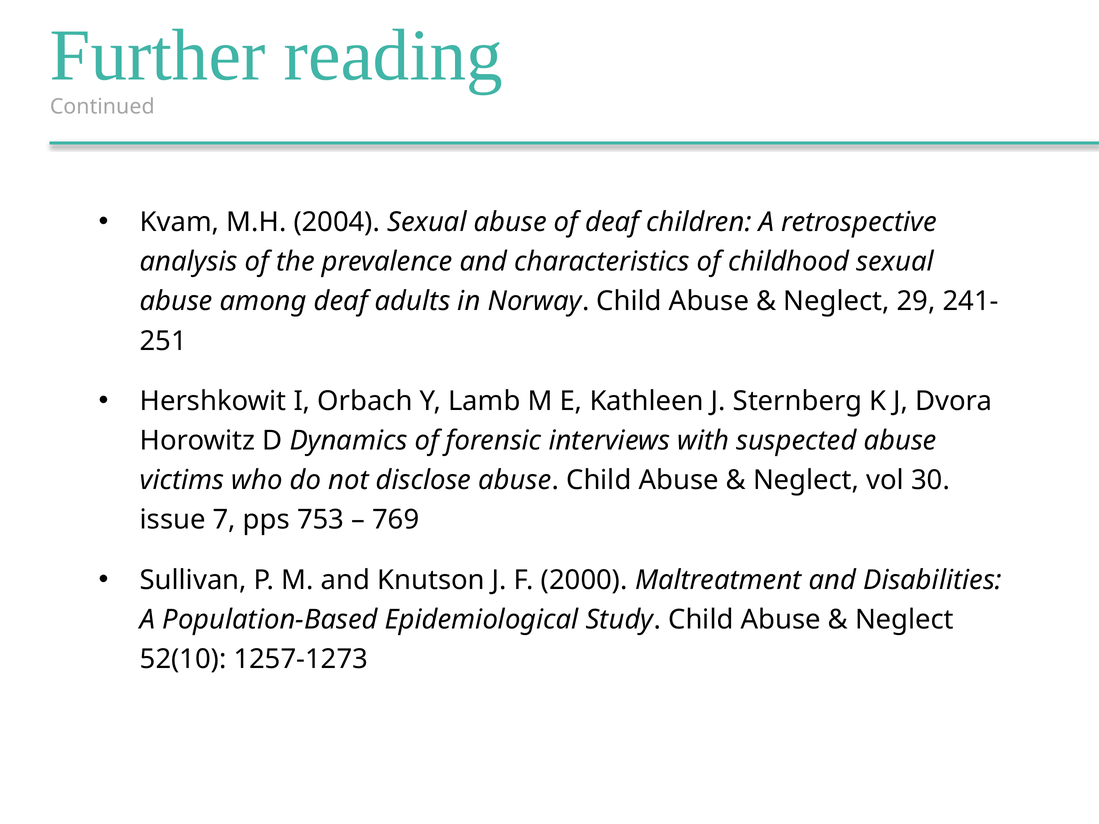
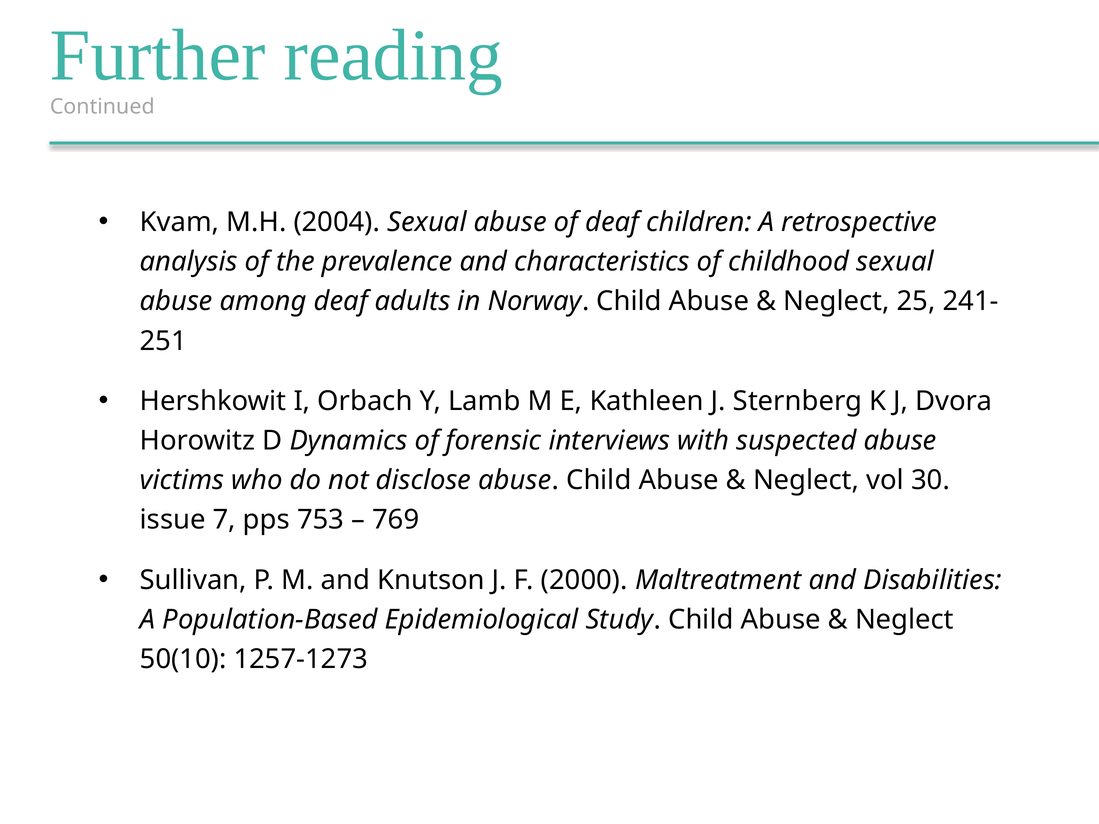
29: 29 -> 25
52(10: 52(10 -> 50(10
